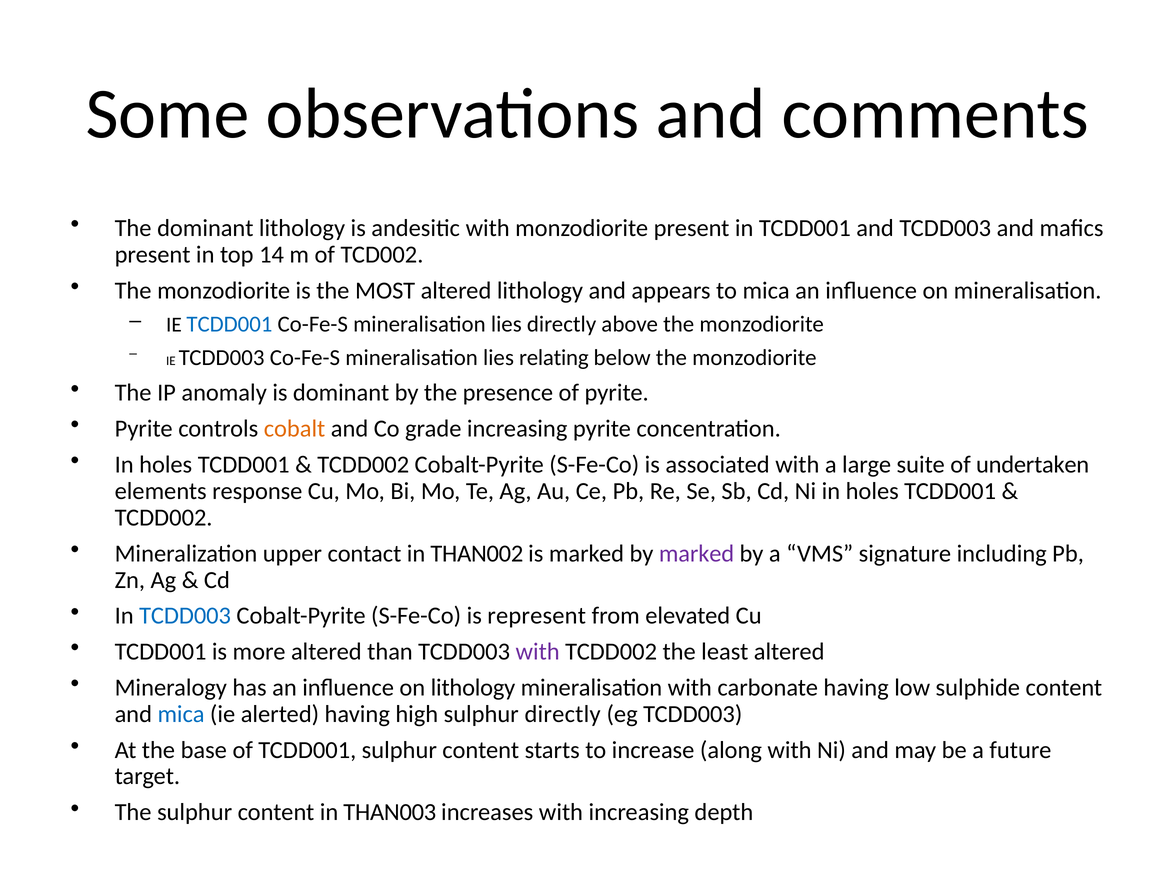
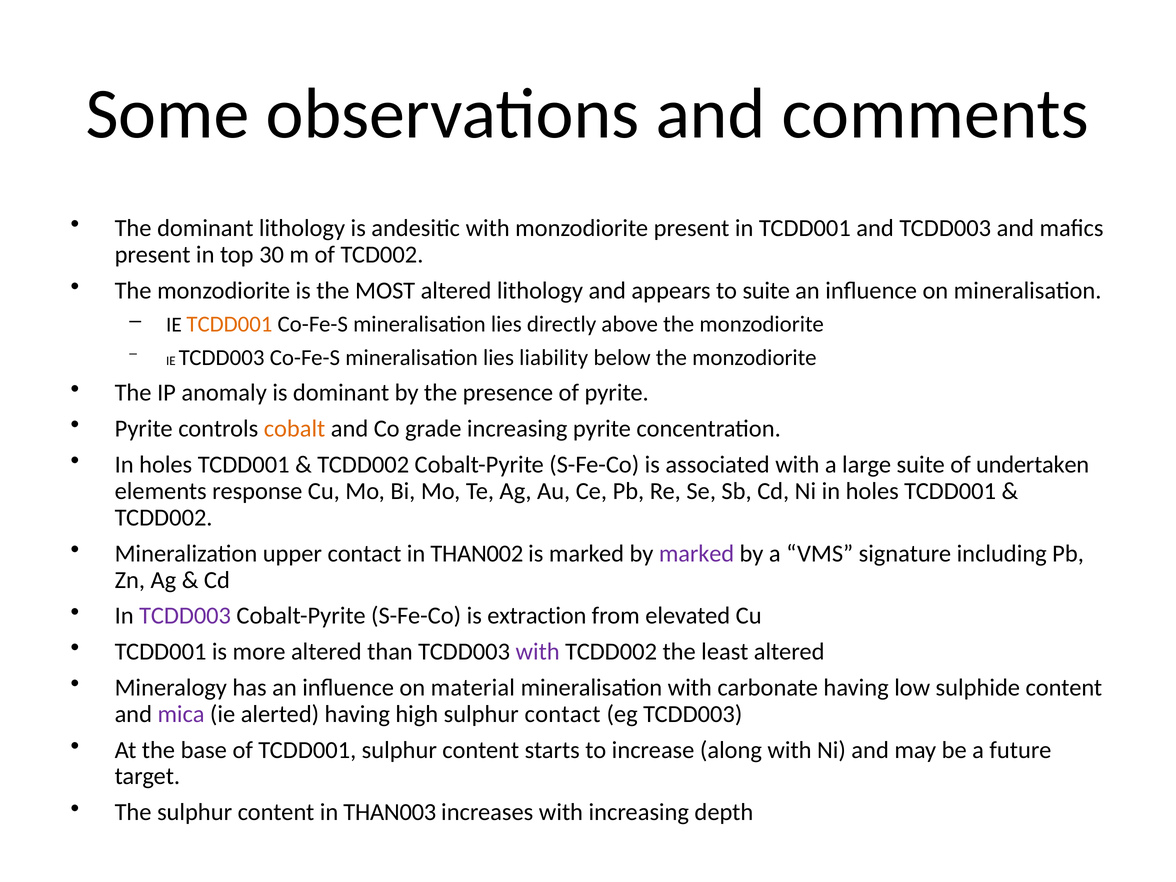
14: 14 -> 30
to mica: mica -> suite
TCDD001 at (229, 324) colour: blue -> orange
relating: relating -> liability
TCDD003 at (185, 616) colour: blue -> purple
represent: represent -> extraction
on lithology: lithology -> material
mica at (181, 714) colour: blue -> purple
sulphur directly: directly -> contact
